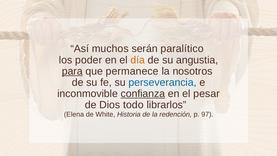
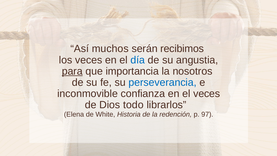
paralítico: paralítico -> recibimos
los poder: poder -> veces
día colour: orange -> blue
permanece: permanece -> importancia
confianza underline: present -> none
el pesar: pesar -> veces
